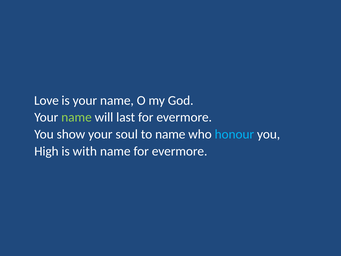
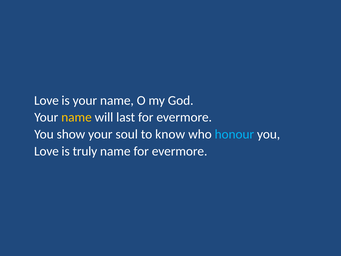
name at (76, 117) colour: light green -> yellow
to name: name -> know
High at (46, 151): High -> Love
with: with -> truly
